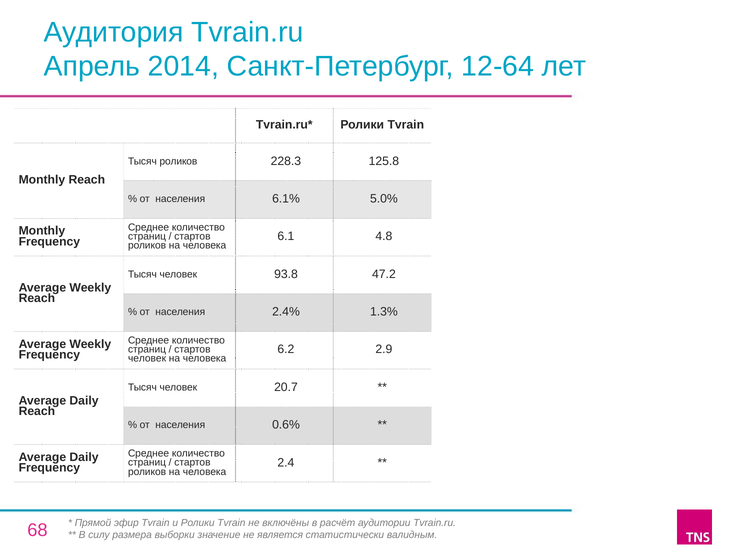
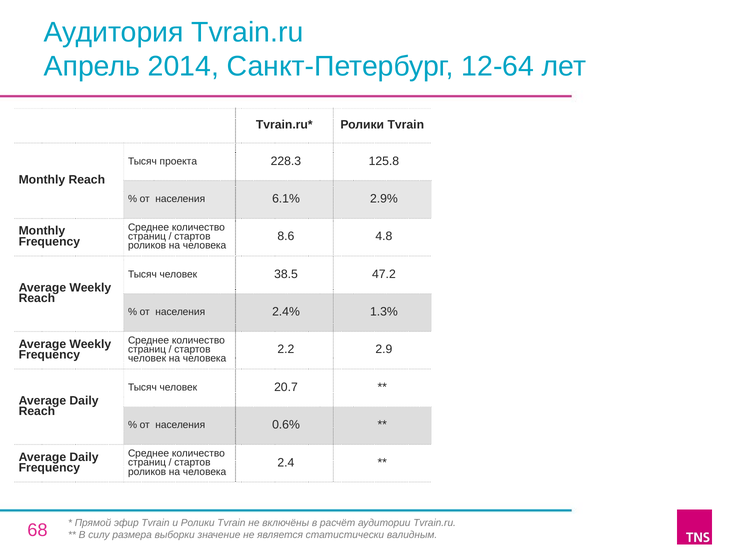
Тысяч роликов: роликов -> проекта
5.0%: 5.0% -> 2.9%
6.1: 6.1 -> 8.6
93.8: 93.8 -> 38.5
6.2: 6.2 -> 2.2
